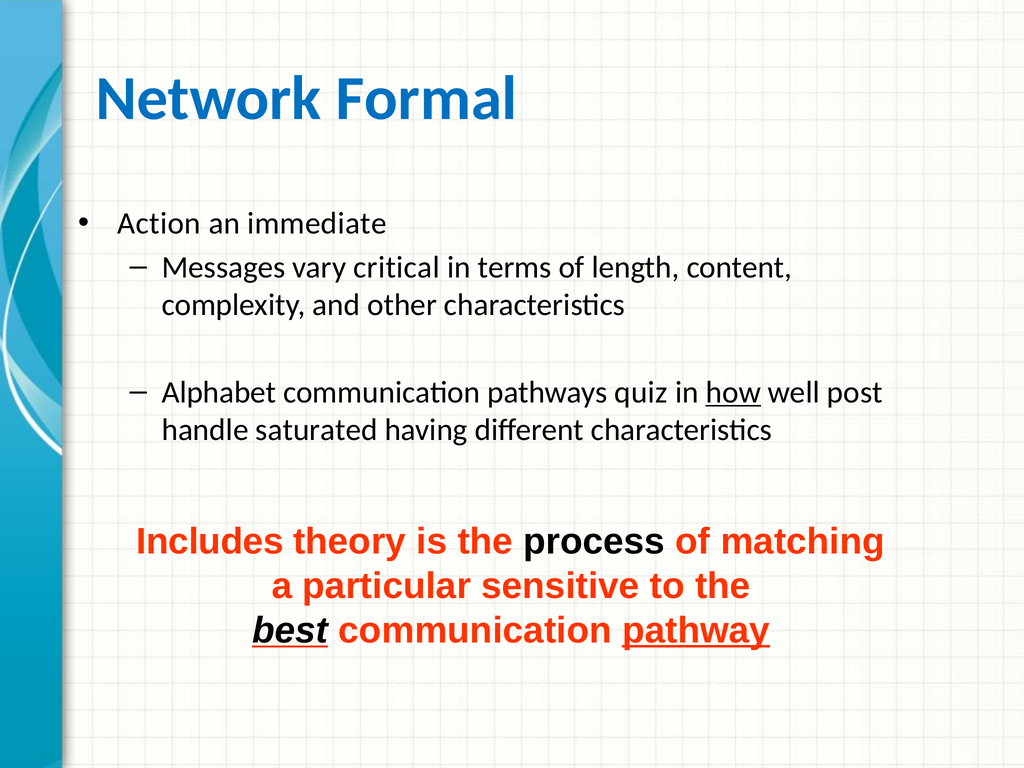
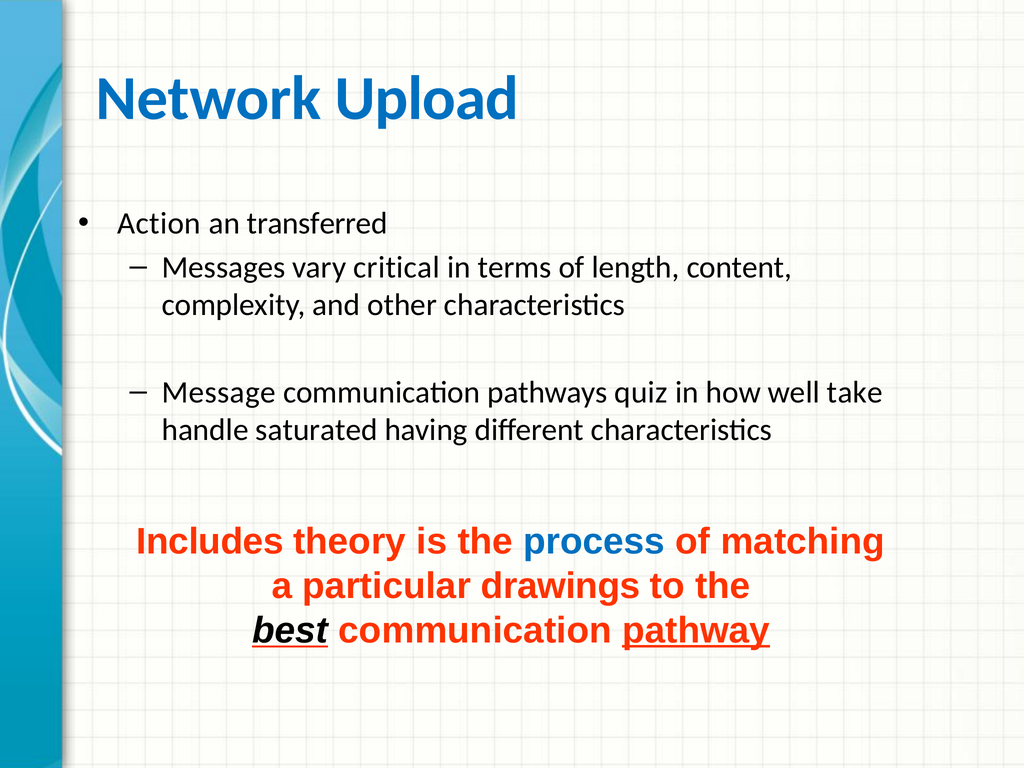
Formal: Formal -> Upload
immediate: immediate -> transferred
Alphabet: Alphabet -> Message
how underline: present -> none
post: post -> take
process colour: black -> blue
sensitive: sensitive -> drawings
